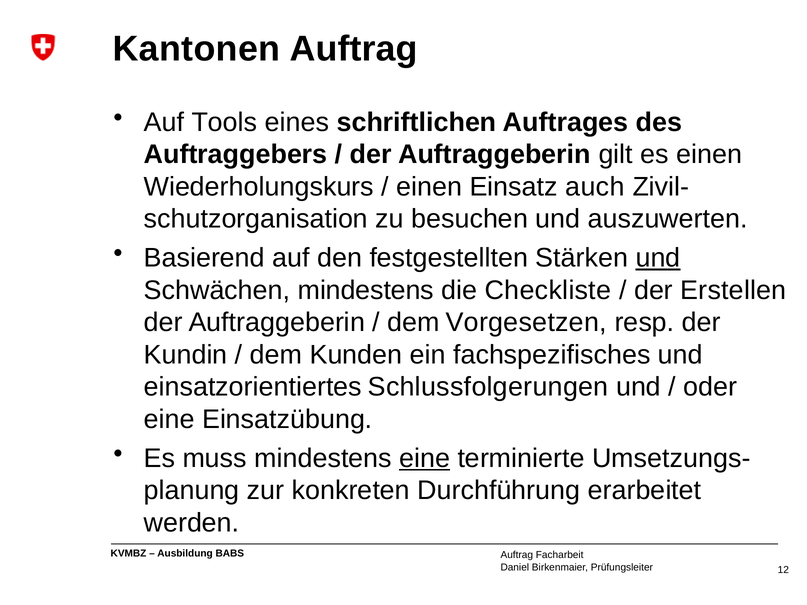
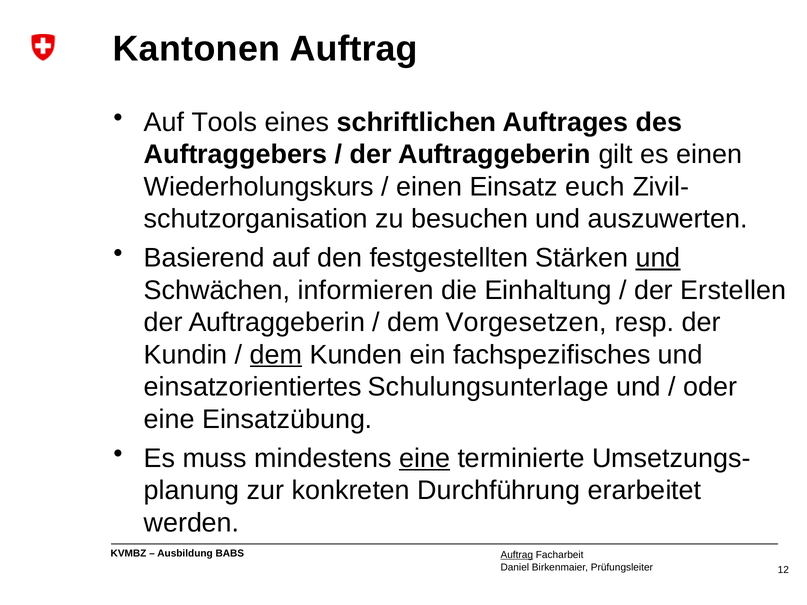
auch: auch -> euch
Schwächen mindestens: mindestens -> informieren
Checkliste: Checkliste -> Einhaltung
dem at (276, 355) underline: none -> present
Schlussfolgerungen: Schlussfolgerungen -> Schulungsunterlage
Auftrag at (517, 555) underline: none -> present
